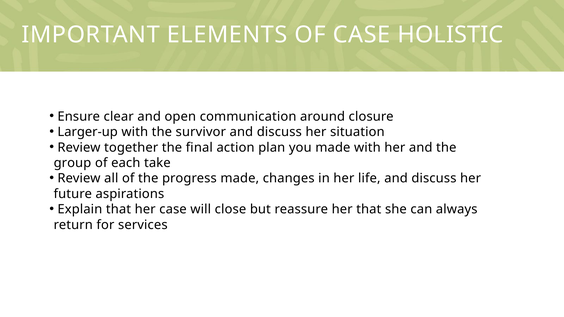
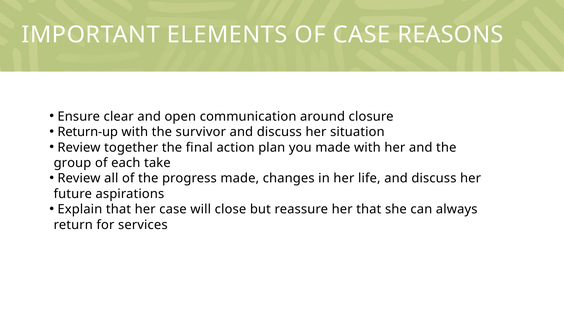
HOLISTIC: HOLISTIC -> REASONS
Larger-up: Larger-up -> Return-up
